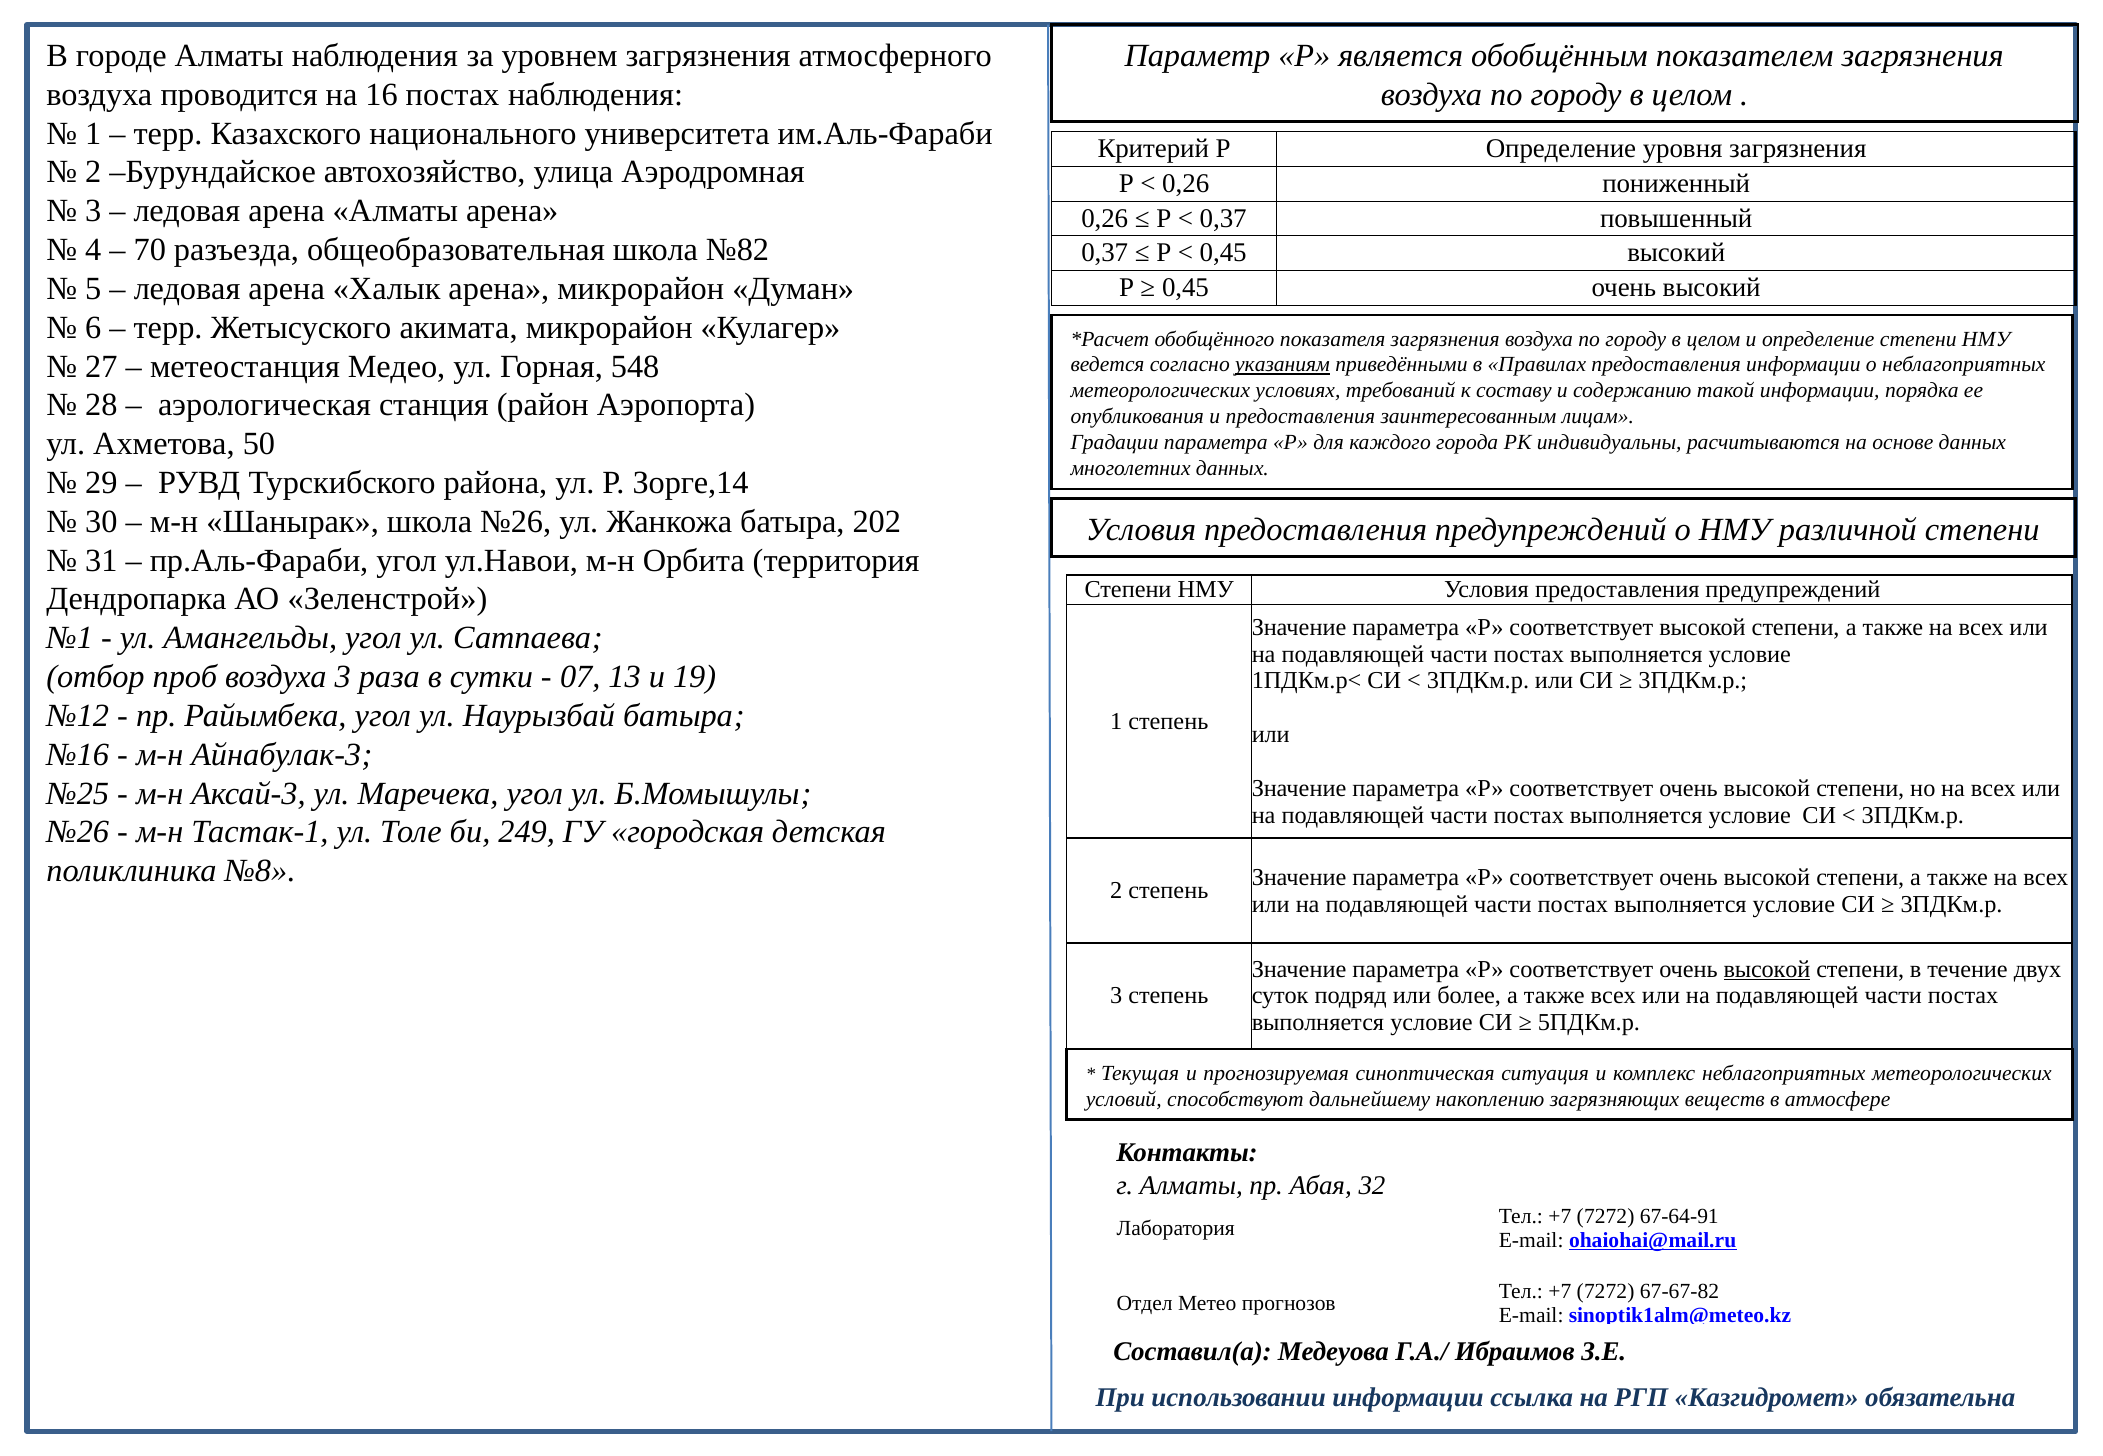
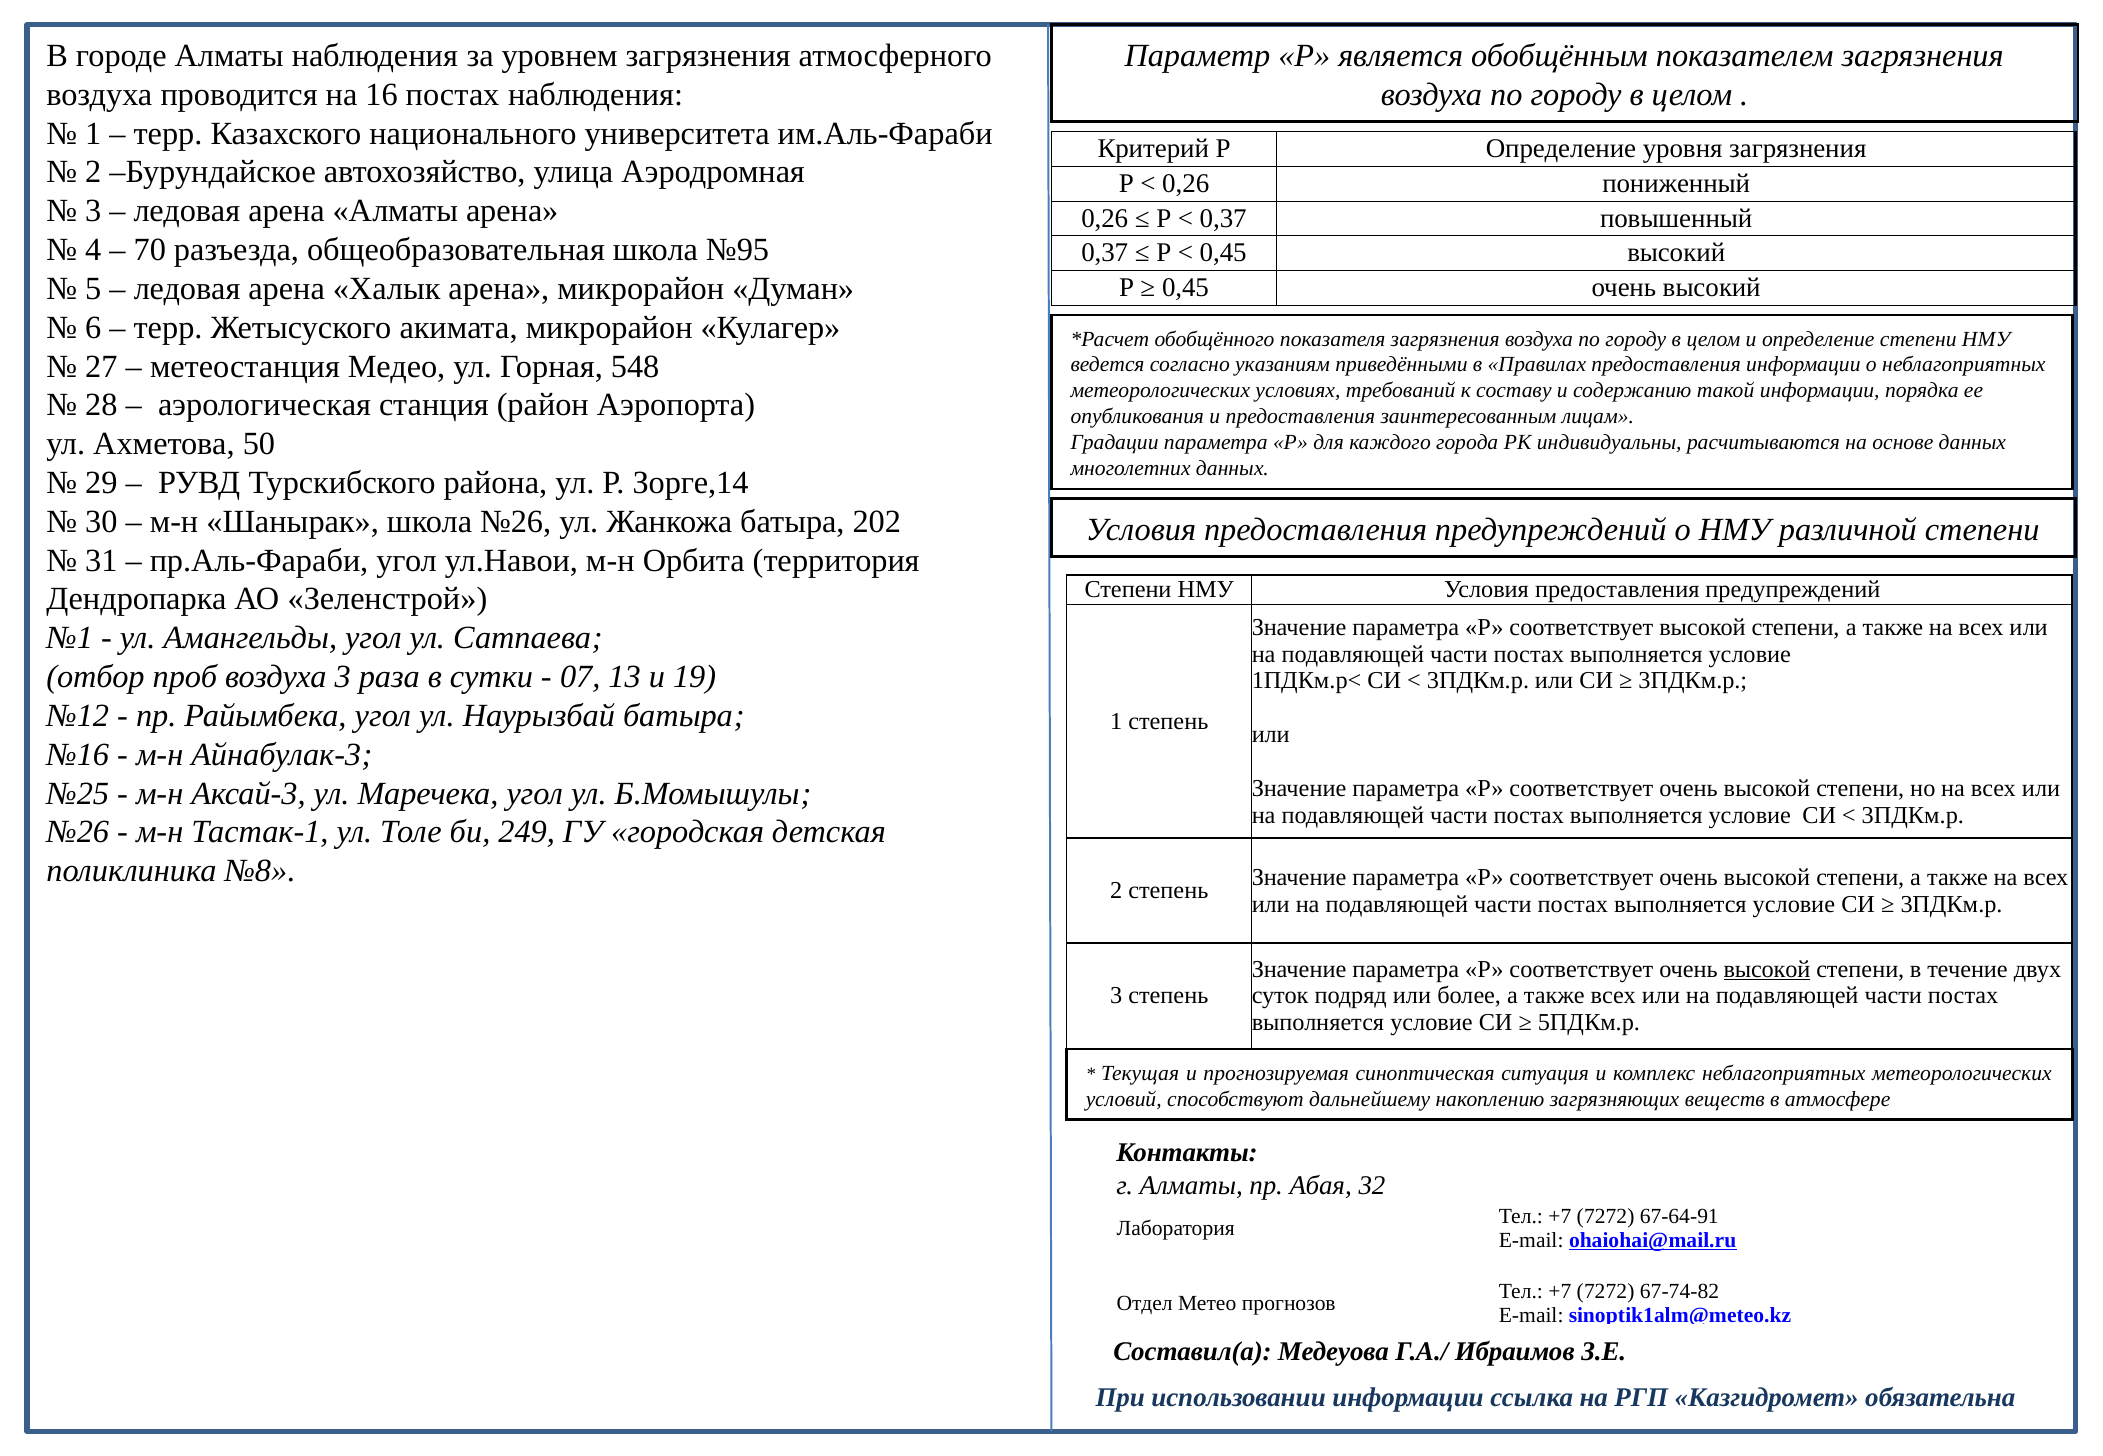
№82: №82 -> №95
указаниям underline: present -> none
67-67-82: 67-67-82 -> 67-74-82
